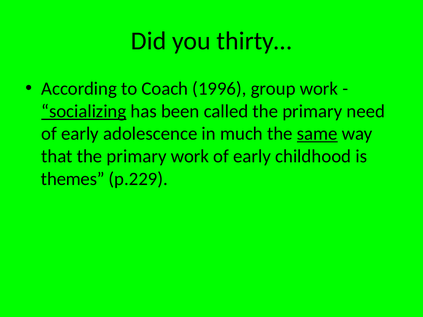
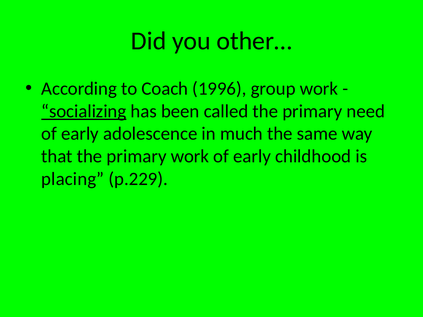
thirty…: thirty… -> other…
same underline: present -> none
themes: themes -> placing
